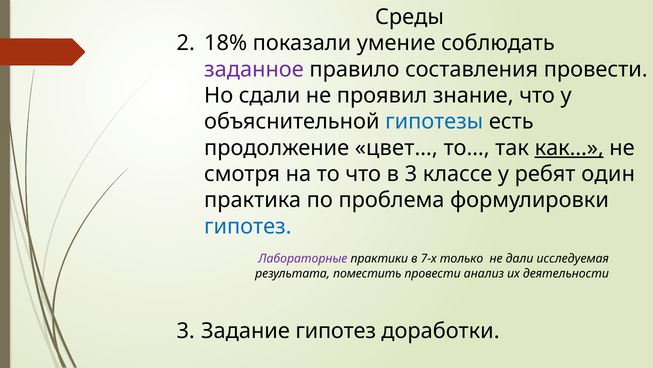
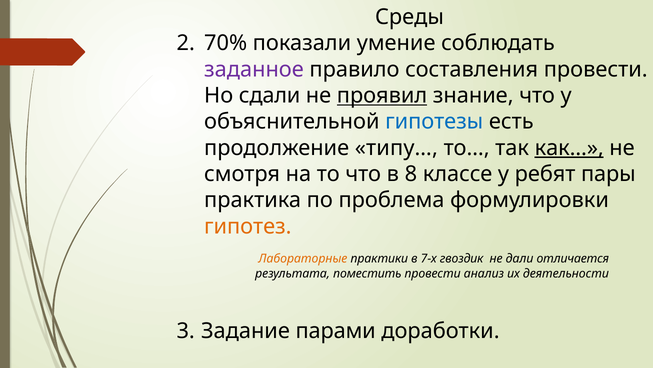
18%: 18% -> 70%
проявил underline: none -> present
цвет…: цвет… -> типу…
в 3: 3 -> 8
один: один -> пары
гипотез at (248, 226) colour: blue -> orange
Лабораторные colour: purple -> orange
только: только -> гвоздик
исследуемая: исследуемая -> отличается
Задание гипотез: гипотез -> парами
